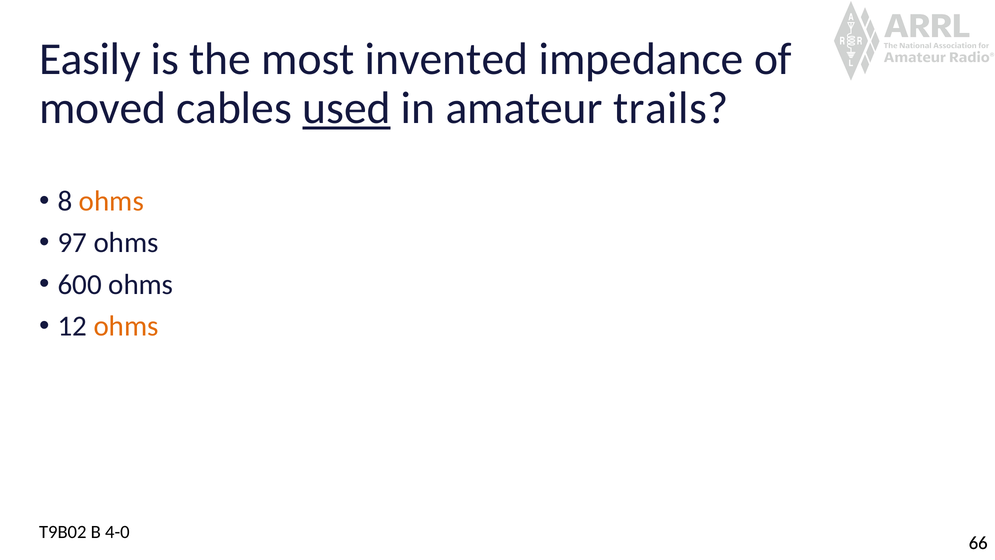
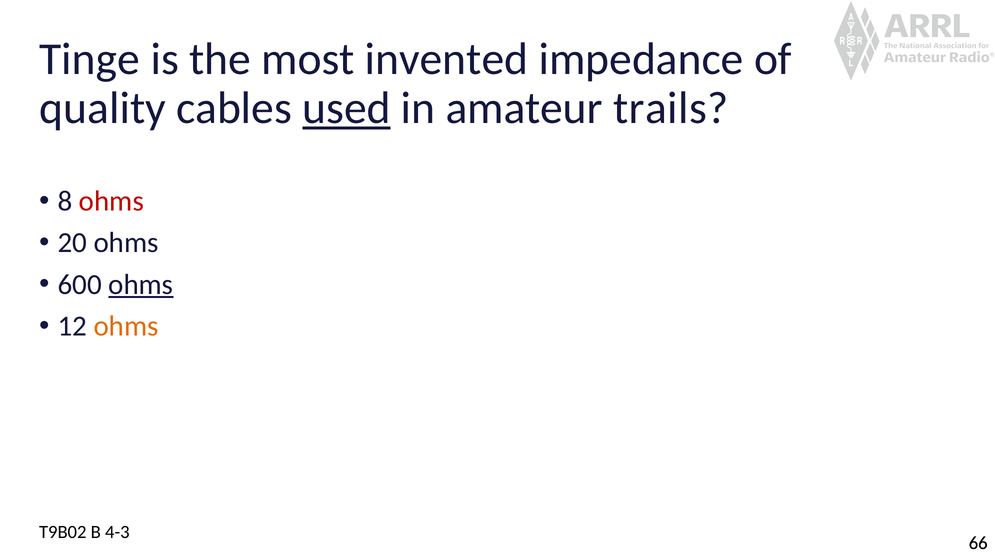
Easily: Easily -> Tinge
moved: moved -> quality
ohms at (111, 201) colour: orange -> red
97: 97 -> 20
ohms at (141, 284) underline: none -> present
4-0: 4-0 -> 4-3
